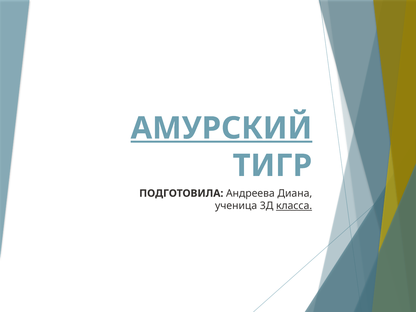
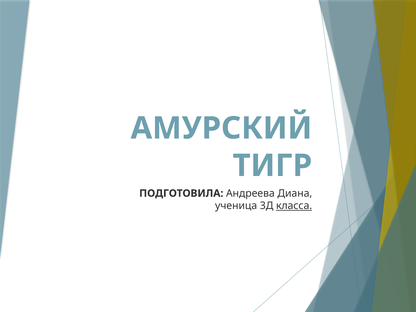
АМУРСКИЙ underline: present -> none
